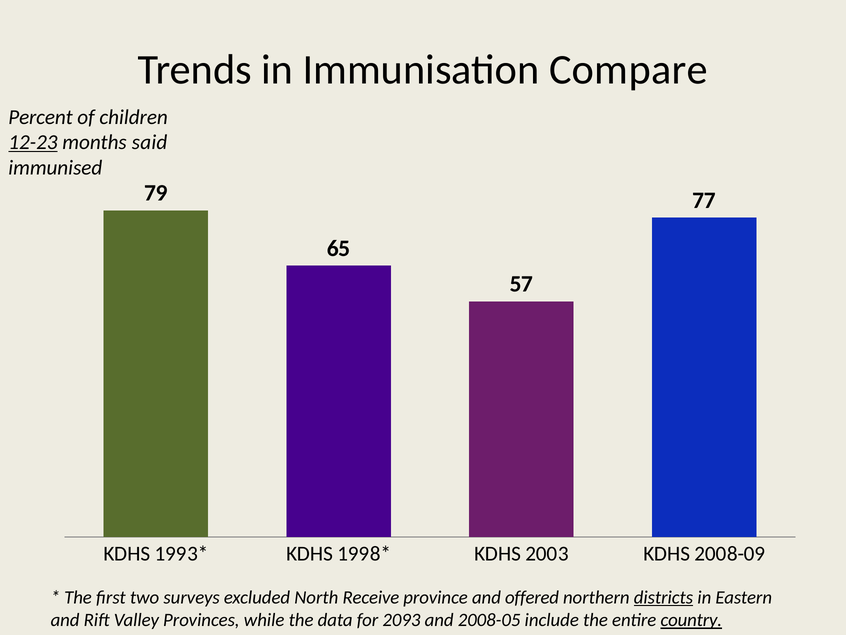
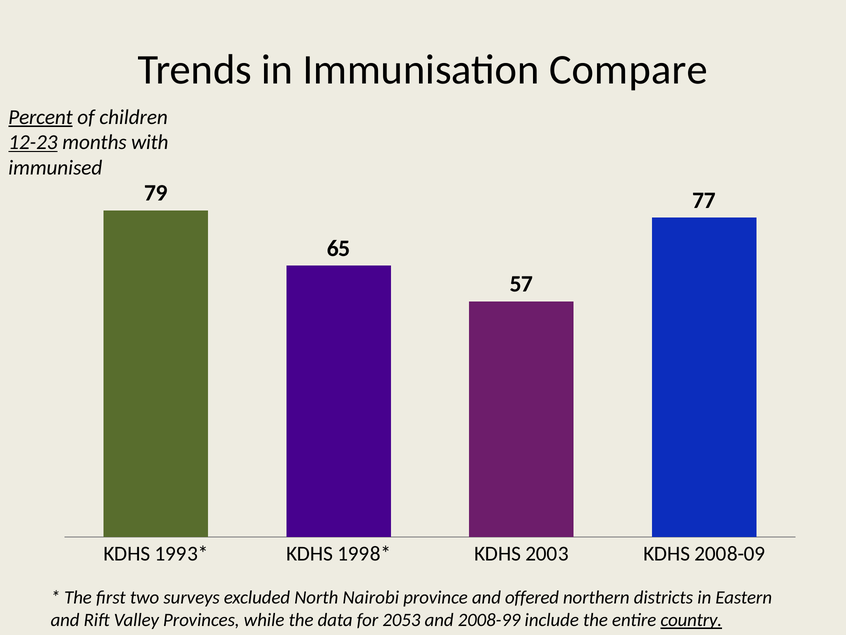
Percent underline: none -> present
said: said -> with
Receive: Receive -> Nairobi
districts underline: present -> none
2093: 2093 -> 2053
2008-05: 2008-05 -> 2008-99
